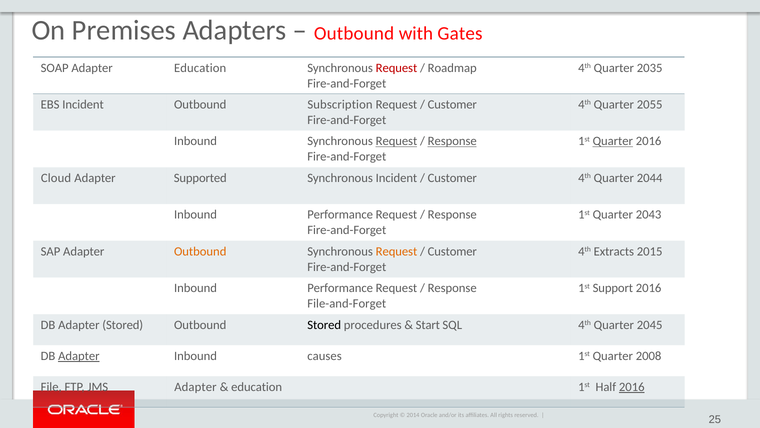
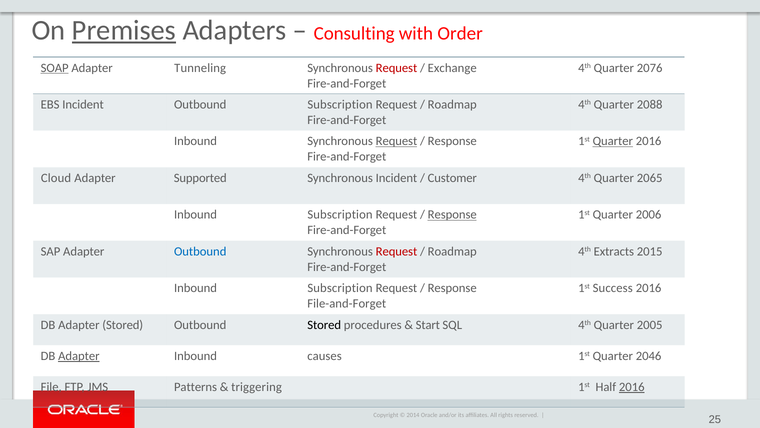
Premises underline: none -> present
Outbound at (354, 33): Outbound -> Consulting
Gates: Gates -> Order
SOAP underline: none -> present
Adapter Education: Education -> Tunneling
Roadmap: Roadmap -> Exchange
2035: 2035 -> 2076
Customer at (452, 104): Customer -> Roadmap
2055: 2055 -> 2088
Response at (452, 141) underline: present -> none
2044: 2044 -> 2065
Performance at (340, 215): Performance -> Subscription
Response at (452, 215) underline: none -> present
2043: 2043 -> 2006
Outbound at (200, 251) colour: orange -> blue
Request at (396, 251) colour: orange -> red
Customer at (452, 251): Customer -> Roadmap
Performance at (340, 288): Performance -> Subscription
Support: Support -> Success
2045: 2045 -> 2005
2008: 2008 -> 2046
JMS Adapter: Adapter -> Patterns
education at (257, 387): education -> triggering
